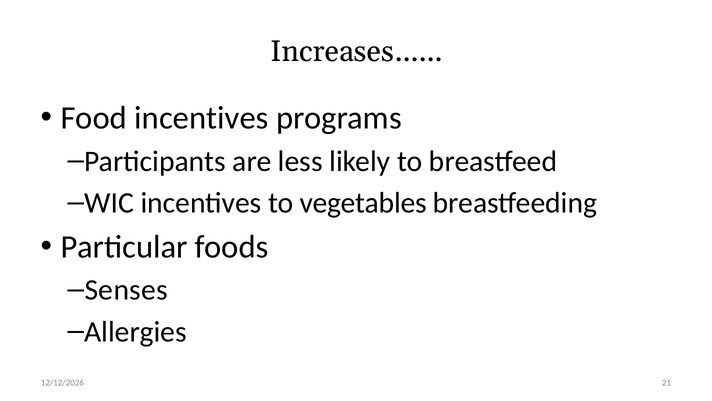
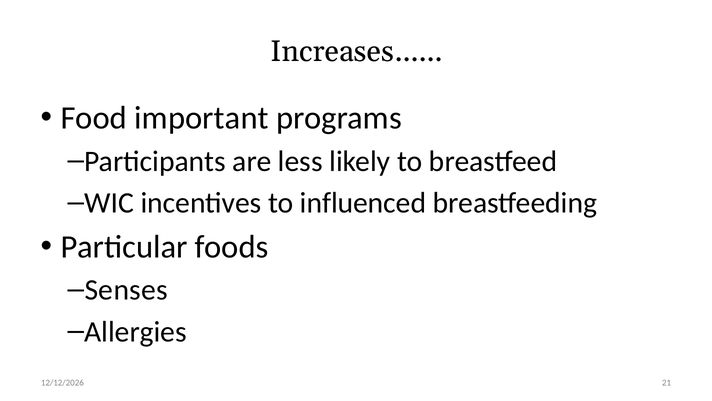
Food incentives: incentives -> important
vegetables: vegetables -> influenced
